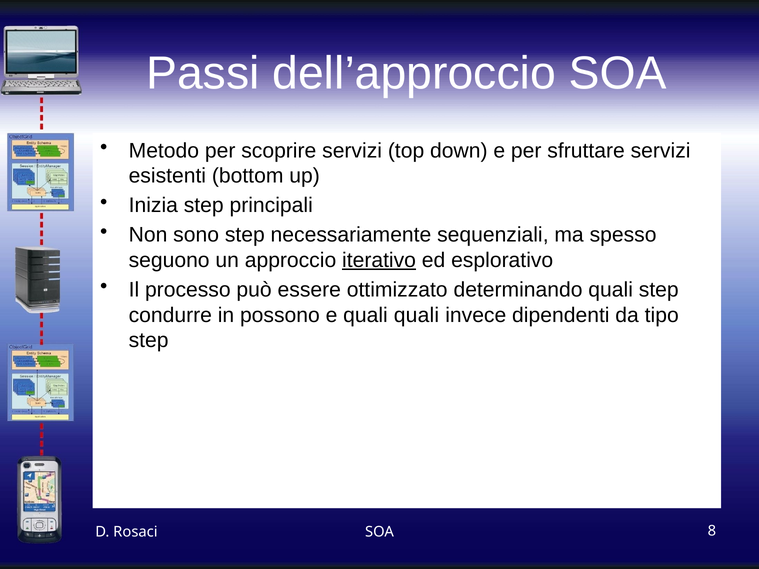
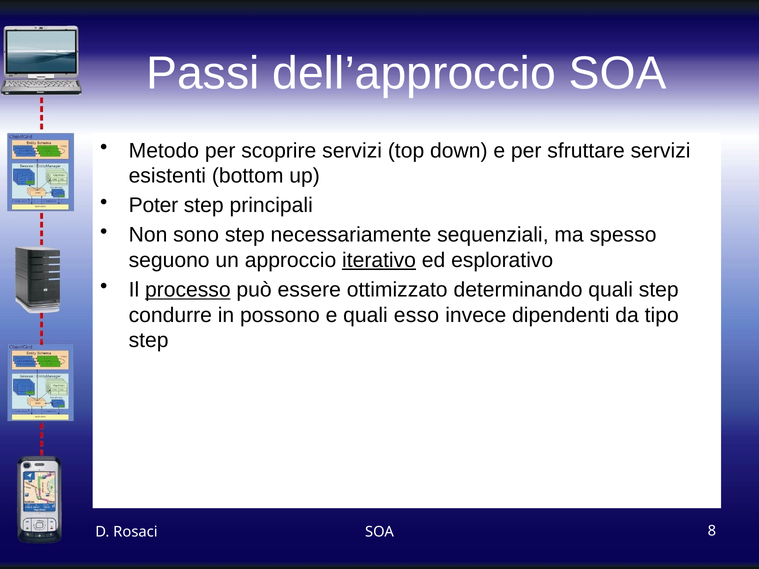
Inizia: Inizia -> Poter
processo underline: none -> present
quali quali: quali -> esso
